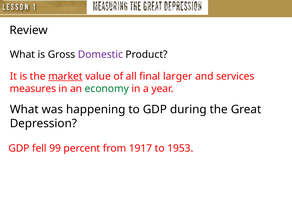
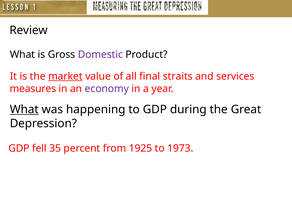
larger: larger -> straits
economy colour: green -> purple
What at (24, 109) underline: none -> present
99: 99 -> 35
1917: 1917 -> 1925
1953: 1953 -> 1973
